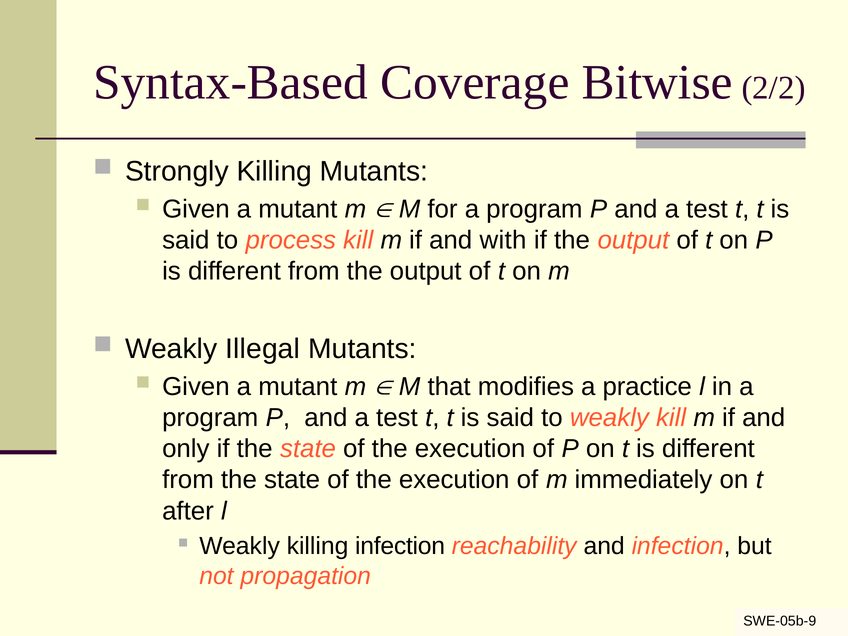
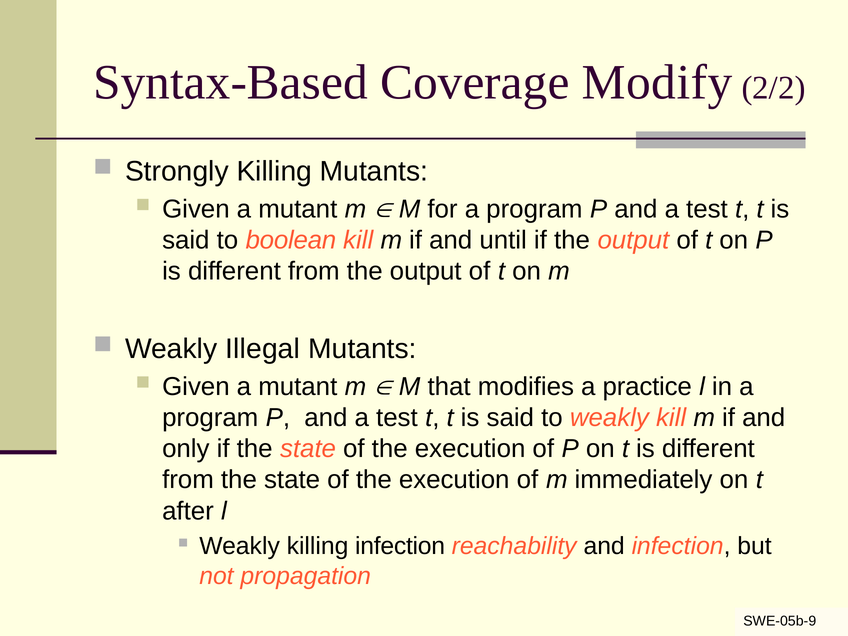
Bitwise: Bitwise -> Modify
process: process -> boolean
with: with -> until
